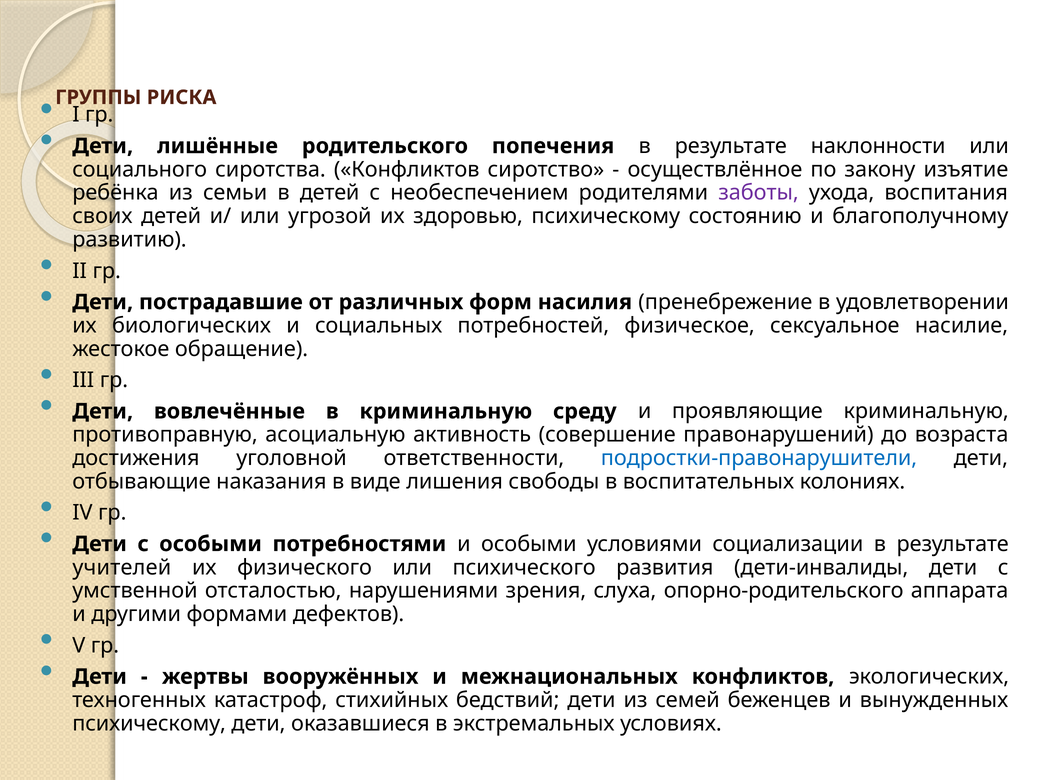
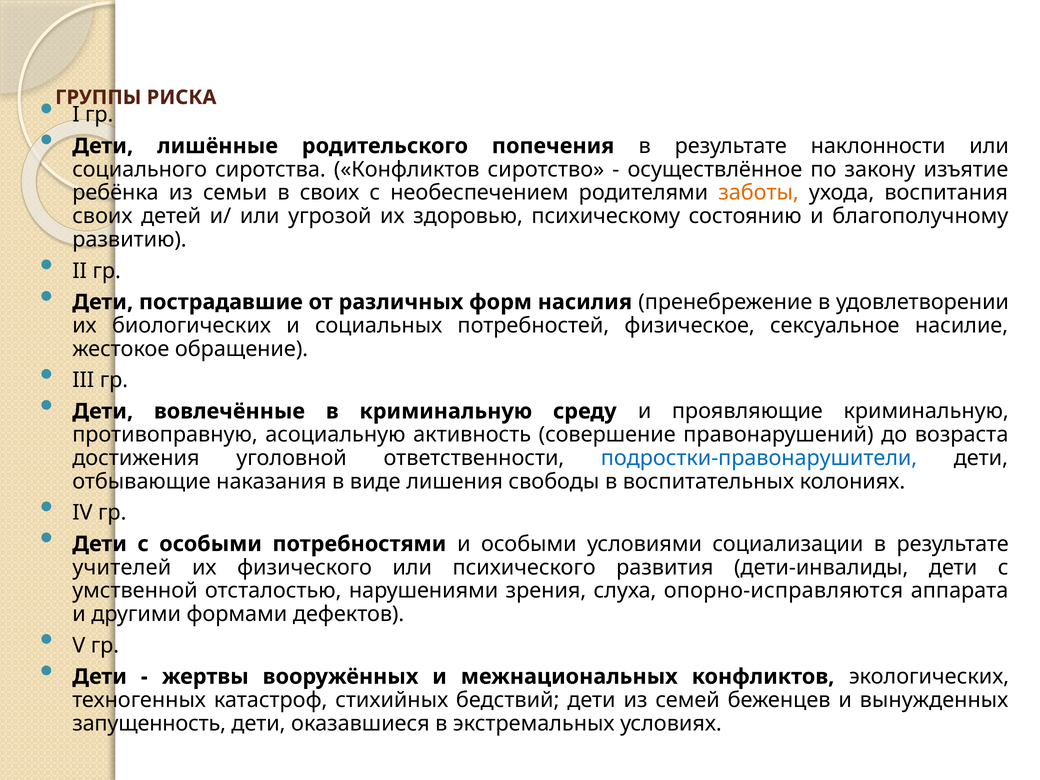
в детей: детей -> своих
заботы colour: purple -> orange
опорно-родительского: опорно-родительского -> опорно-исправляются
психическому at (149, 723): психическому -> запущенность
